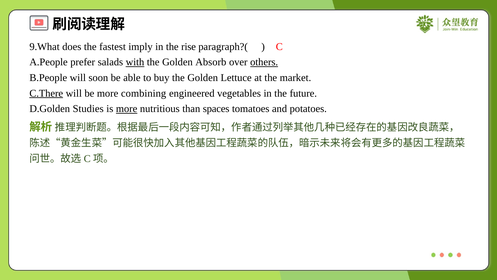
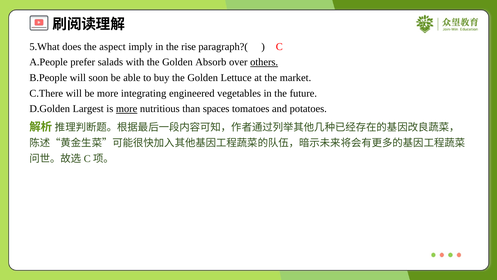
9.What: 9.What -> 5.What
fastest: fastest -> aspect
with underline: present -> none
C.There underline: present -> none
combining: combining -> integrating
Studies: Studies -> Largest
